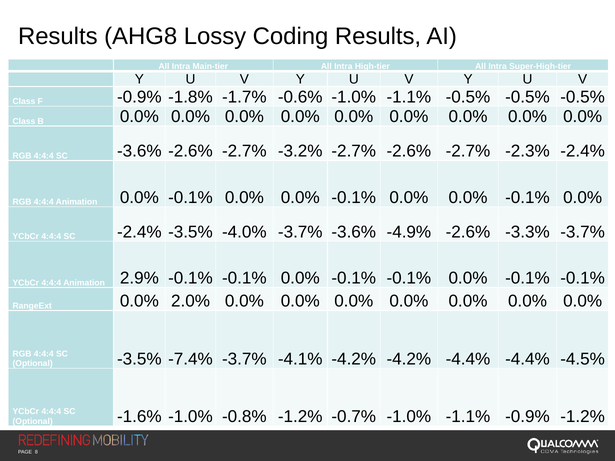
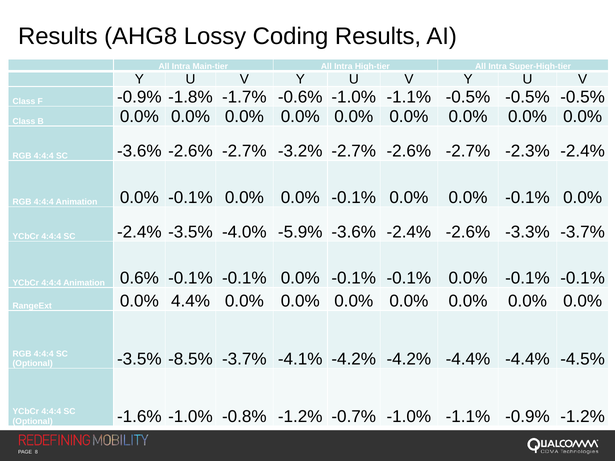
-4.0% -3.7%: -3.7% -> -5.9%
-3.6% -4.9%: -4.9% -> -2.4%
2.9%: 2.9% -> 0.6%
2.0%: 2.0% -> 4.4%
-7.4%: -7.4% -> -8.5%
